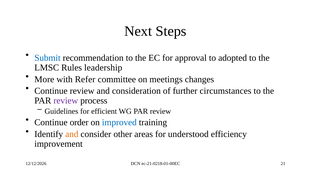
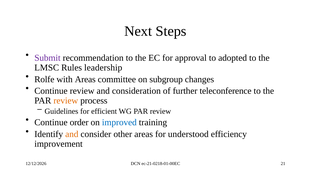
Submit colour: blue -> purple
More: More -> Rolfe
with Refer: Refer -> Areas
meetings: meetings -> subgroup
circumstances: circumstances -> teleconference
review at (66, 101) colour: purple -> orange
